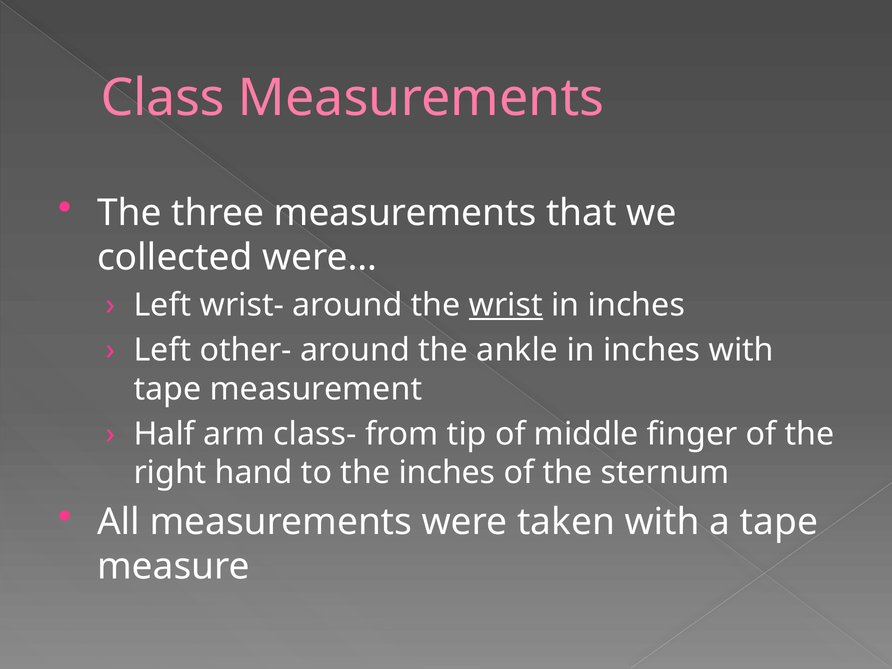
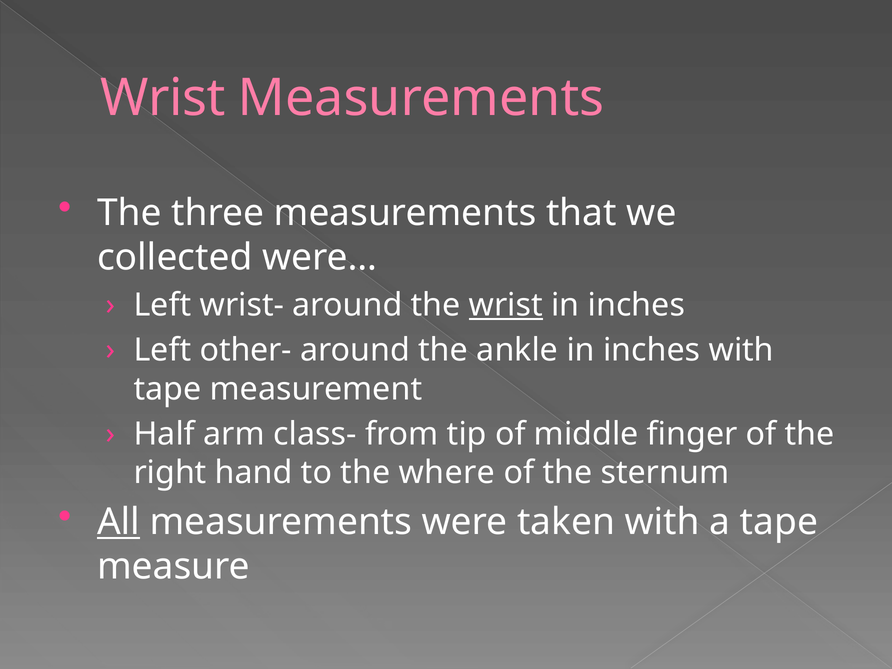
Class at (163, 98): Class -> Wrist
the inches: inches -> where
All underline: none -> present
